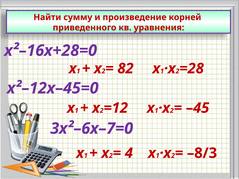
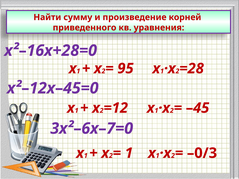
82: 82 -> 95
4 at (129, 153): 4 -> 1
–8/3: –8/3 -> –0/3
